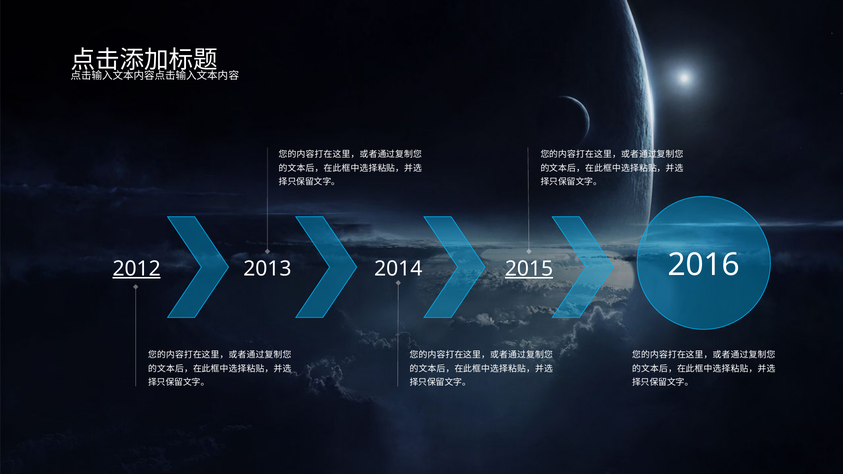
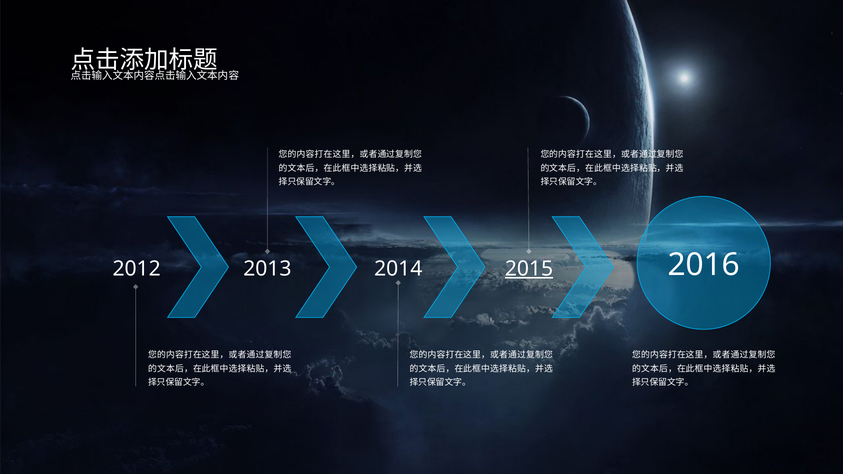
2012 underline: present -> none
